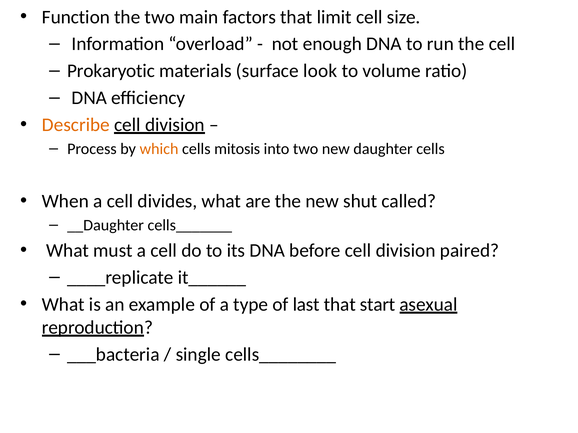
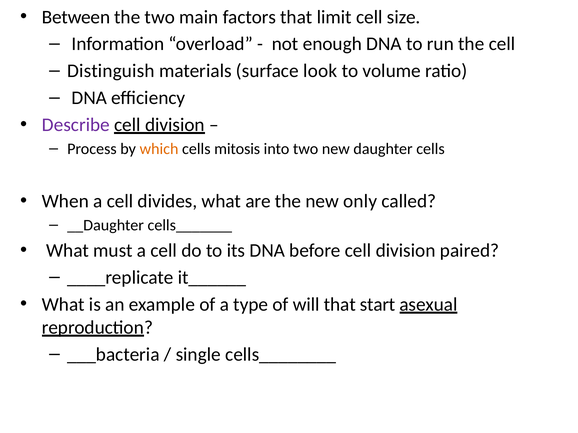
Function: Function -> Between
Prokaryotic: Prokaryotic -> Distinguish
Describe colour: orange -> purple
shut: shut -> only
last: last -> will
